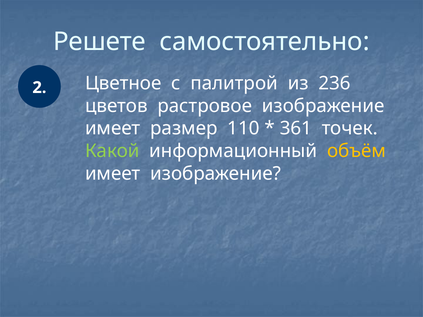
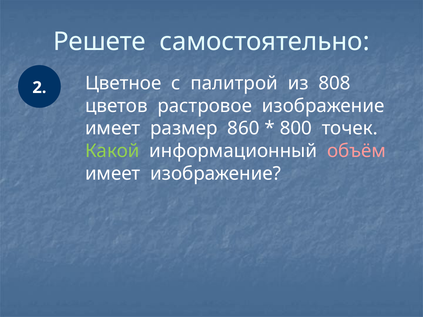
236: 236 -> 808
110: 110 -> 860
361: 361 -> 800
объём colour: yellow -> pink
